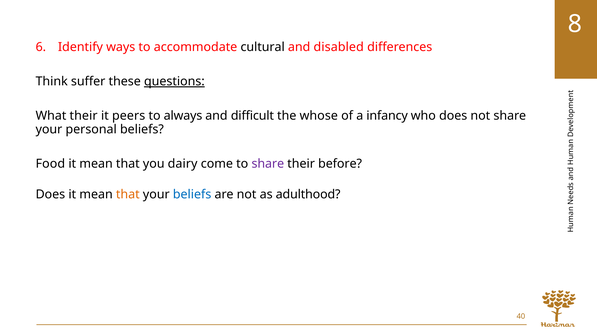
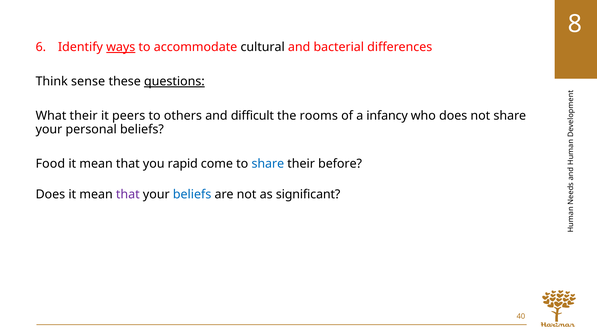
ways underline: none -> present
disabled: disabled -> bacterial
suffer: suffer -> sense
always: always -> others
whose: whose -> rooms
dairy: dairy -> rapid
share at (268, 164) colour: purple -> blue
that at (128, 194) colour: orange -> purple
adulthood: adulthood -> significant
